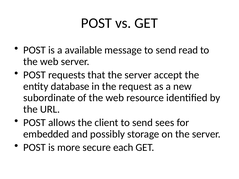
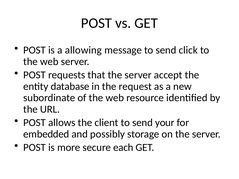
available: available -> allowing
read: read -> click
sees: sees -> your
